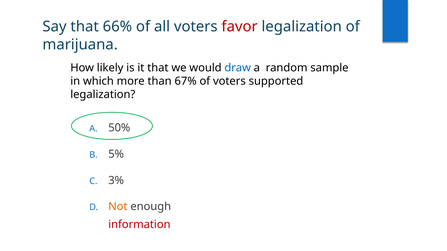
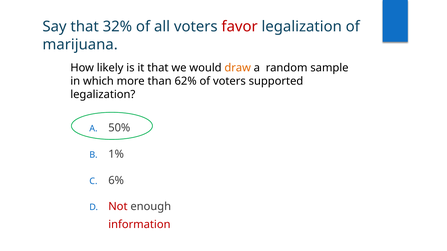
66%: 66% -> 32%
draw colour: blue -> orange
67%: 67% -> 62%
5%: 5% -> 1%
3%: 3% -> 6%
Not colour: orange -> red
